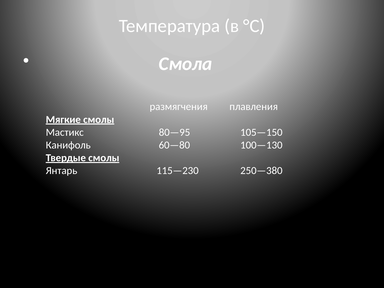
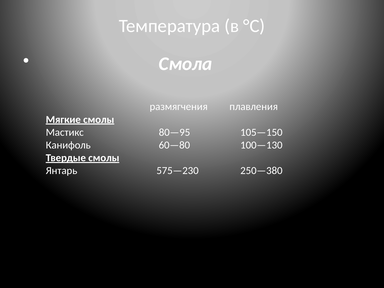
115—230: 115—230 -> 575—230
